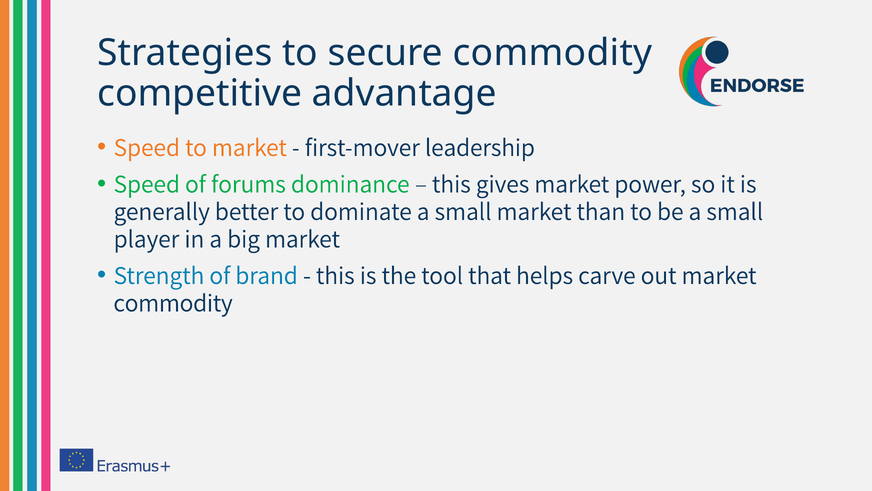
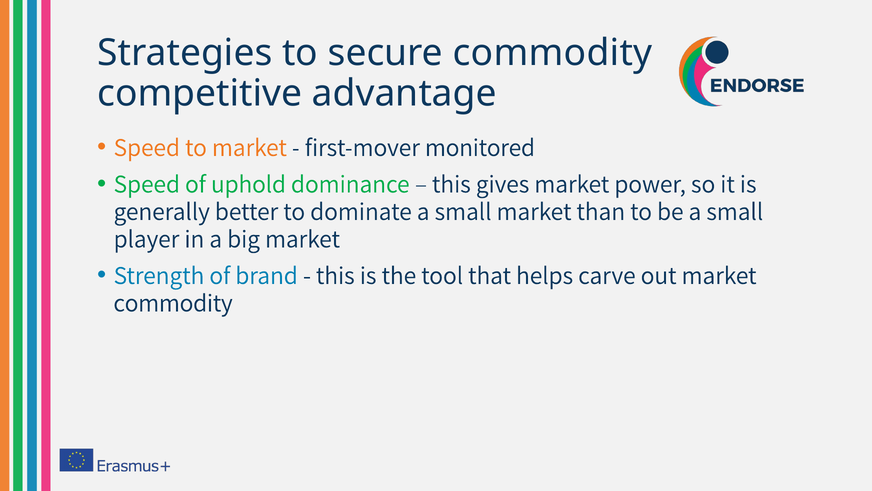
leadership: leadership -> monitored
forums: forums -> uphold
